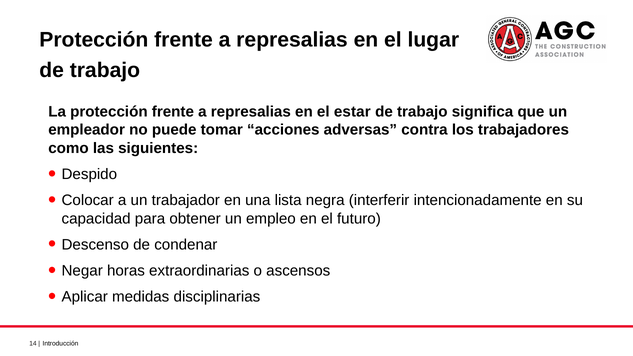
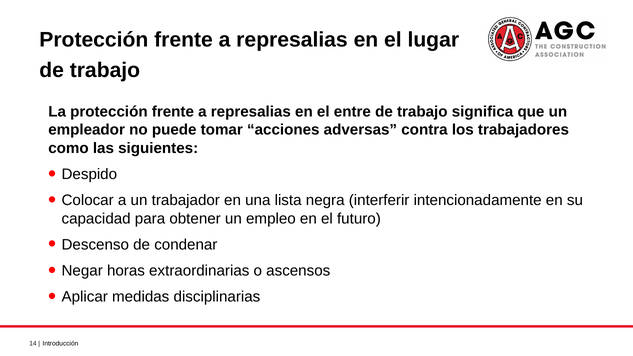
estar: estar -> entre
